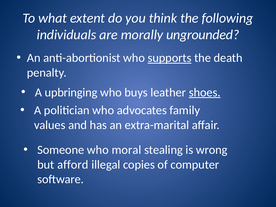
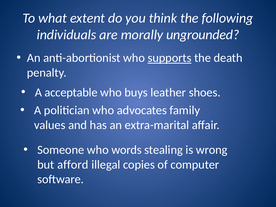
upbringing: upbringing -> acceptable
shoes underline: present -> none
moral: moral -> words
